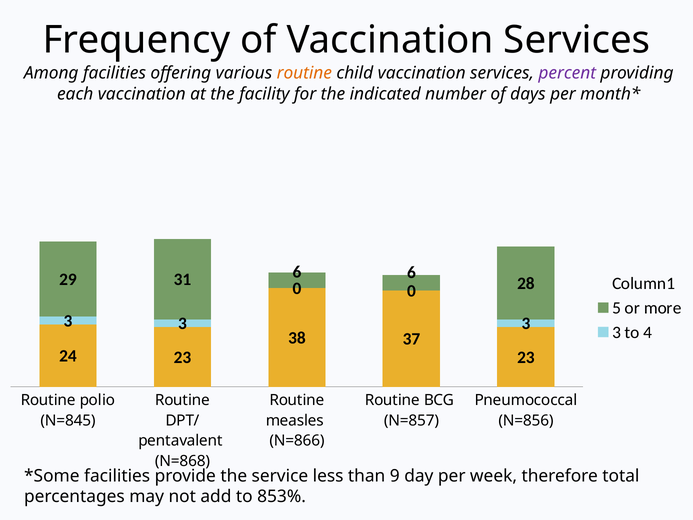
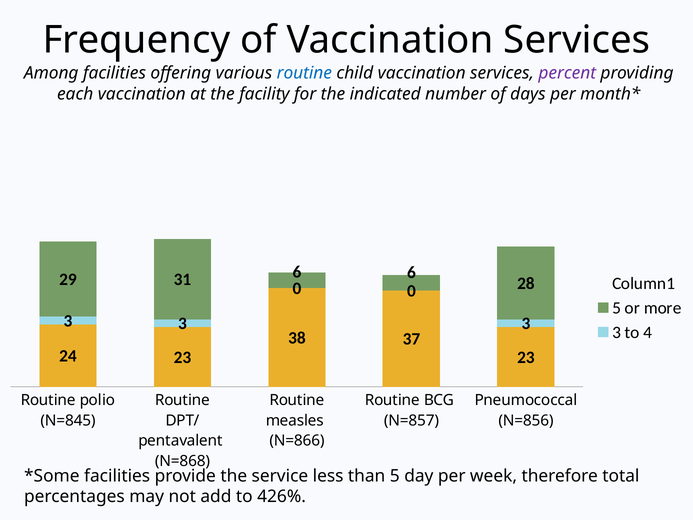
routine at (304, 73) colour: orange -> blue
than 9: 9 -> 5
853%: 853% -> 426%
